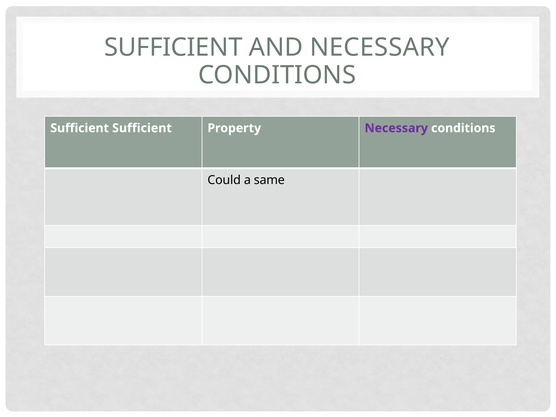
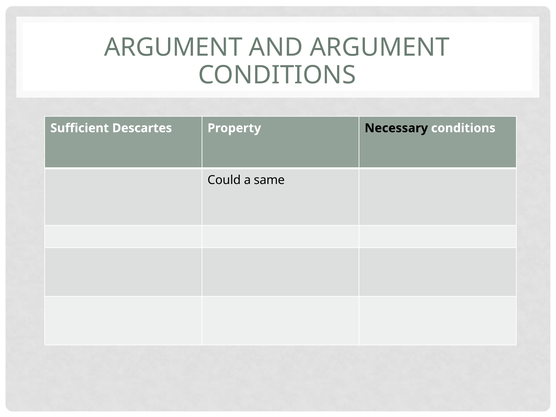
SUFFICIENT at (173, 47): SUFFICIENT -> ARGUMENT
AND NECESSARY: NECESSARY -> ARGUMENT
Sufficient Sufficient: Sufficient -> Descartes
Necessary at (396, 128) colour: purple -> black
